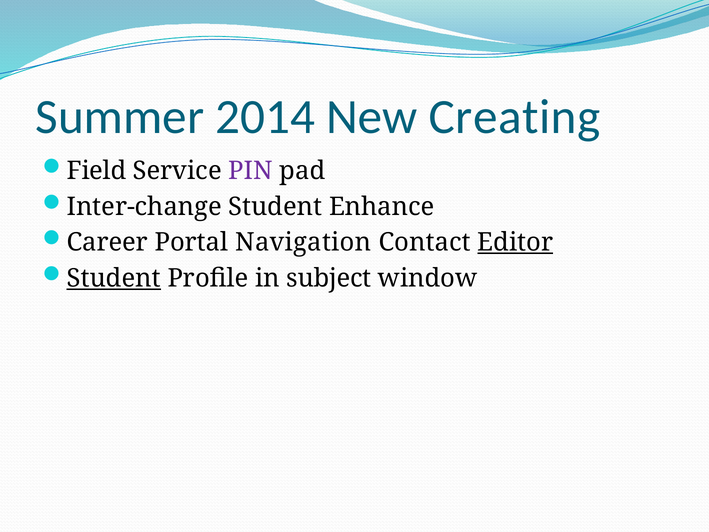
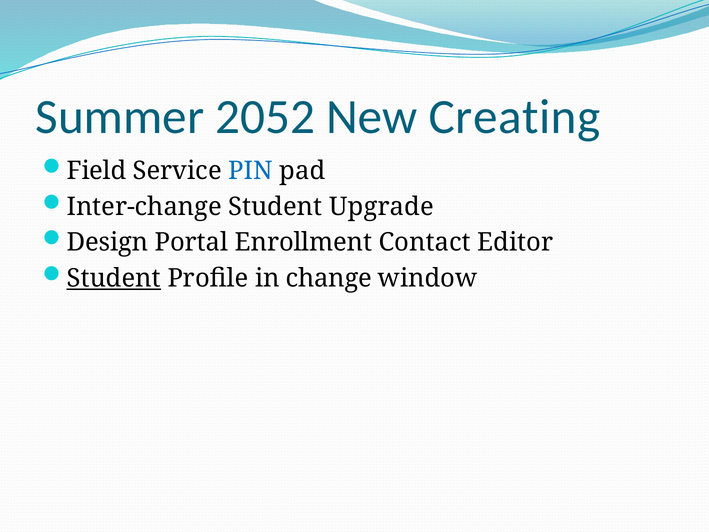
2014: 2014 -> 2052
PIN colour: purple -> blue
Enhance: Enhance -> Upgrade
Career: Career -> Design
Navigation: Navigation -> Enrollment
Editor underline: present -> none
subject: subject -> change
